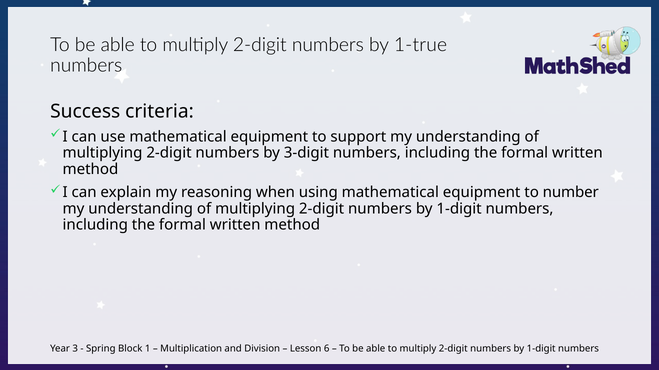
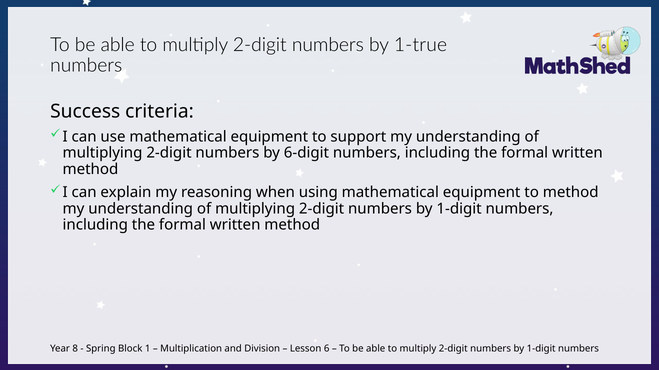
3-digit: 3-digit -> 6-digit
to number: number -> method
3: 3 -> 8
